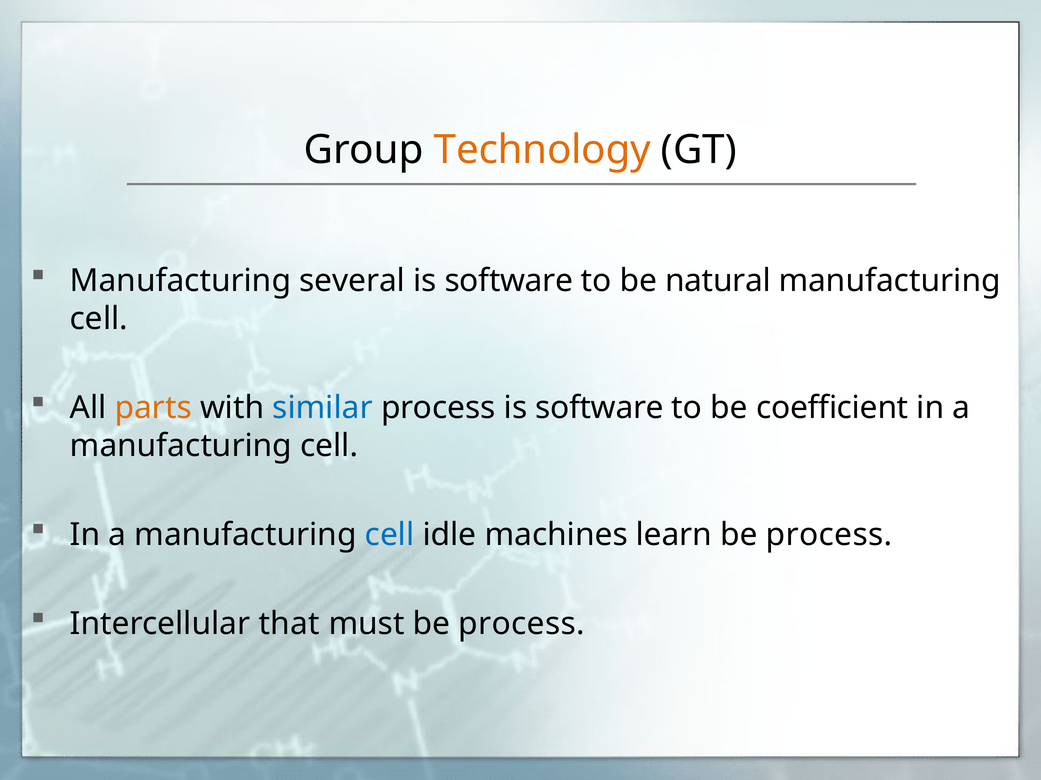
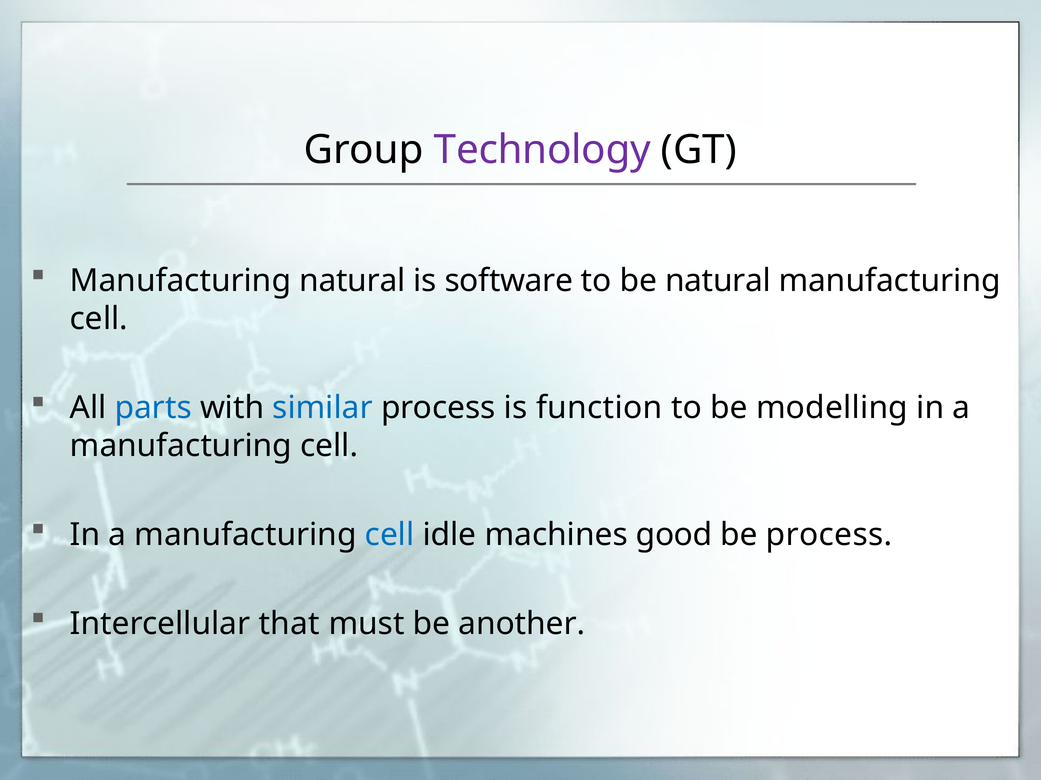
Technology colour: orange -> purple
Manufacturing several: several -> natural
parts colour: orange -> blue
process is software: software -> function
coefficient: coefficient -> modelling
learn: learn -> good
must be process: process -> another
